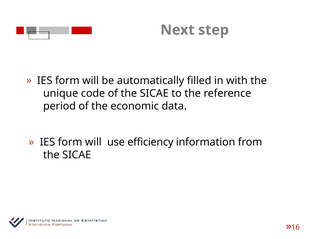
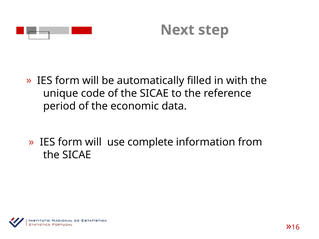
efficiency: efficiency -> complete
